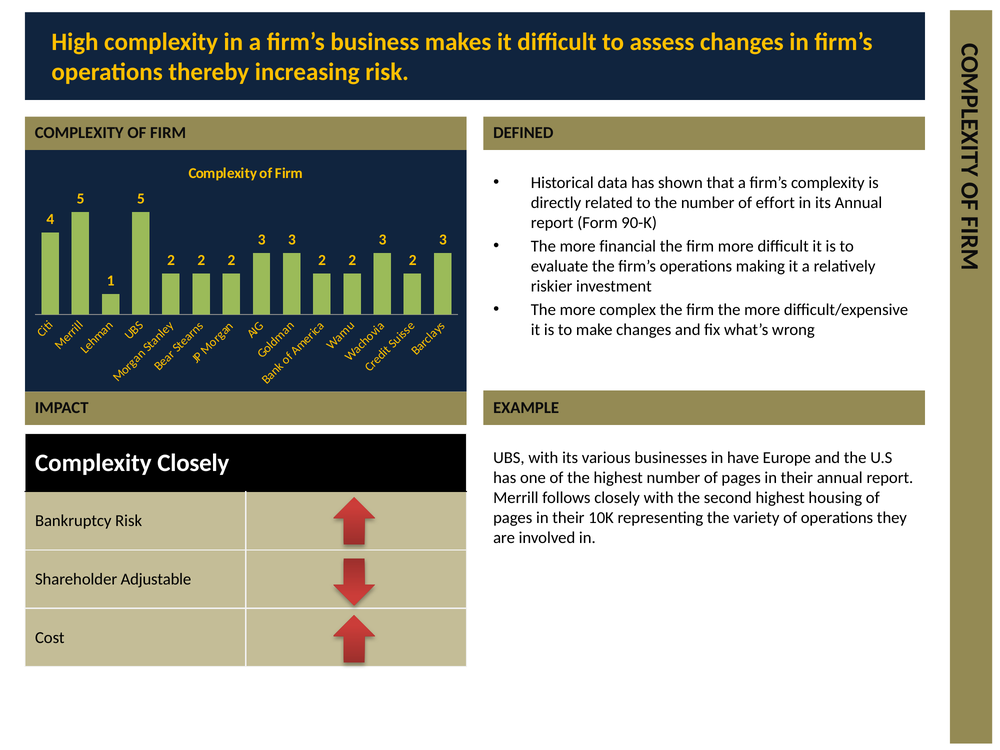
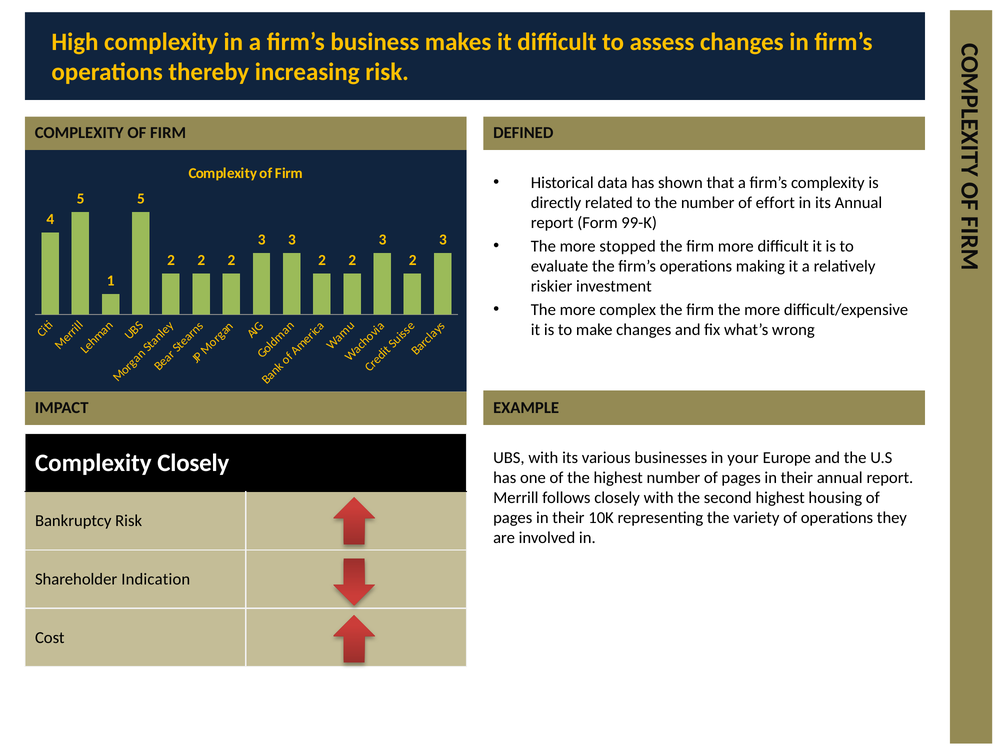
90-K: 90-K -> 99-K
financial: financial -> stopped
have: have -> your
Adjustable: Adjustable -> Indication
